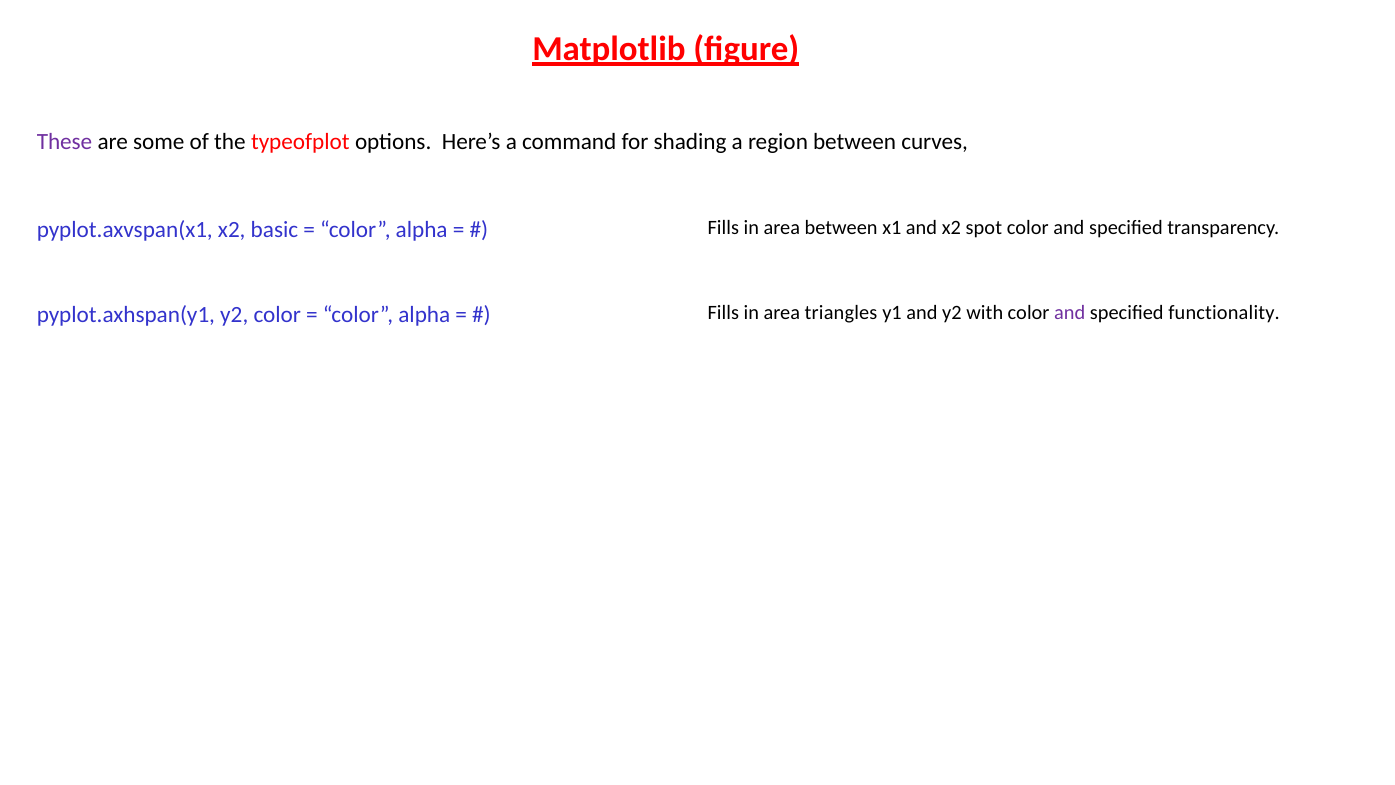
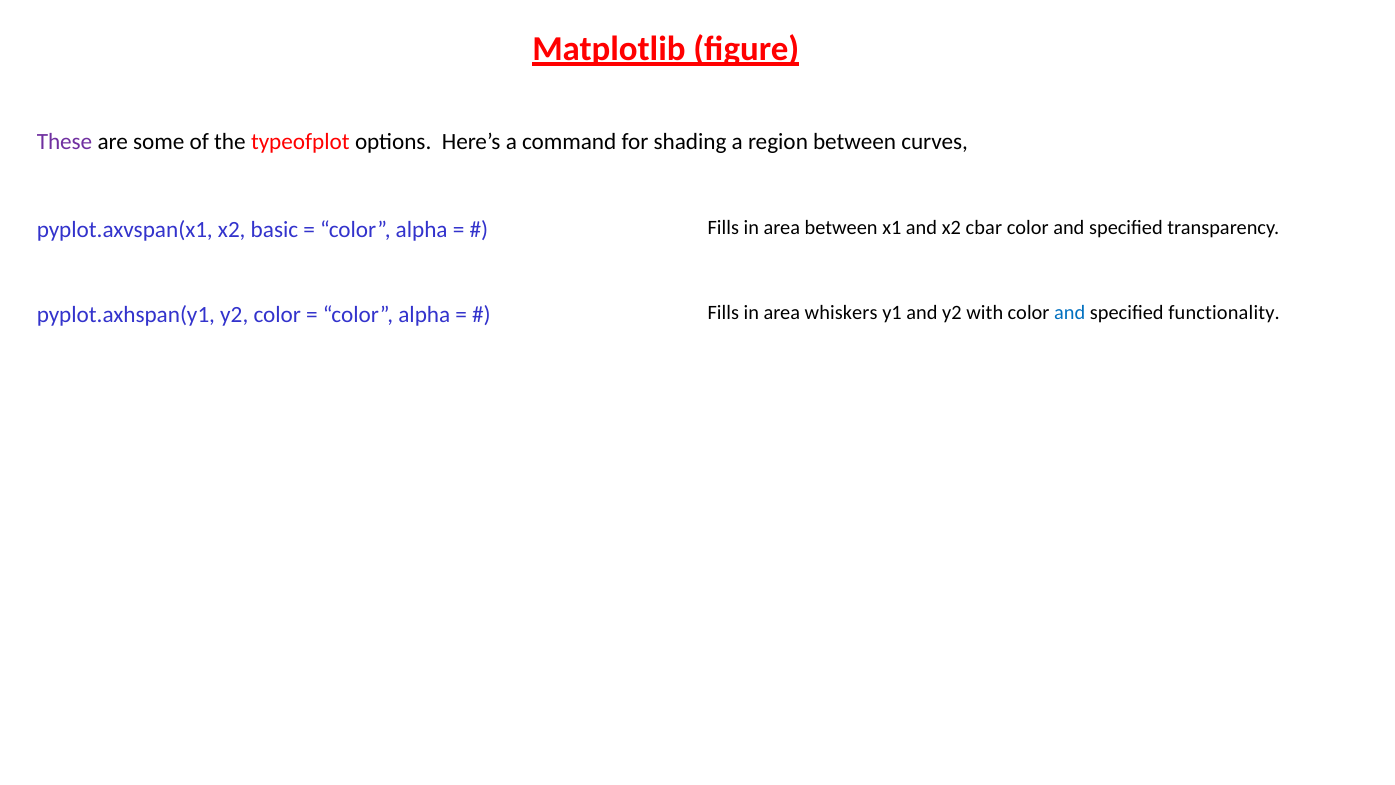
spot: spot -> cbar
triangles: triangles -> whiskers
and at (1070, 313) colour: purple -> blue
